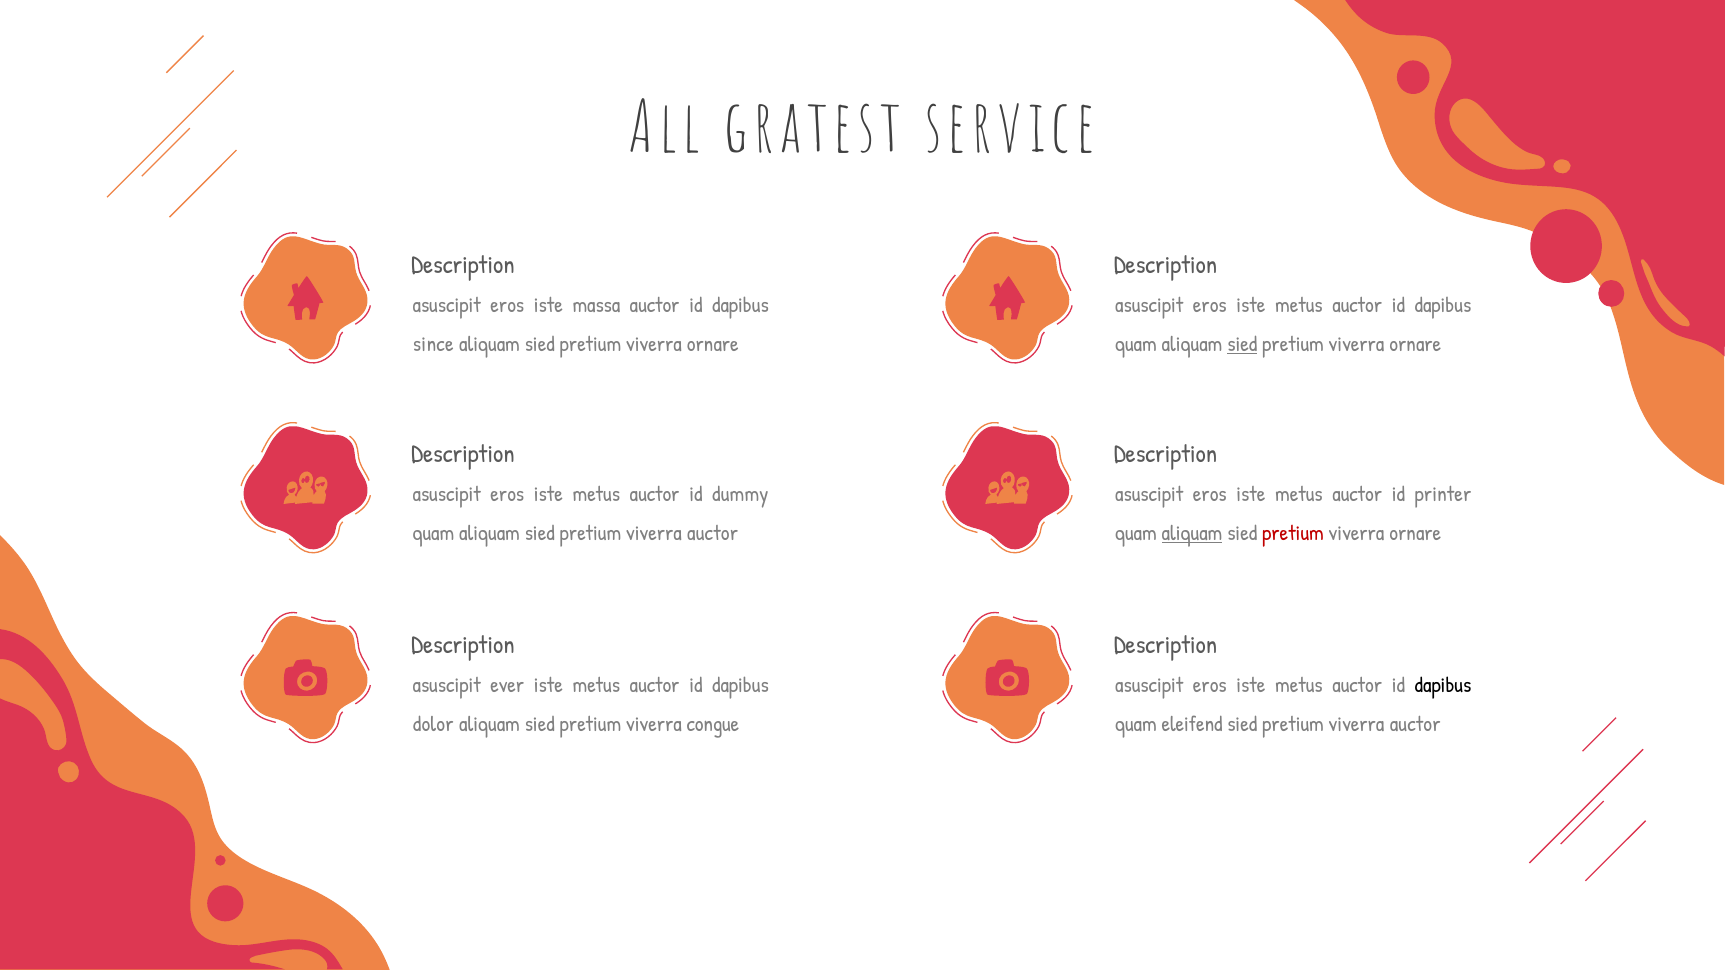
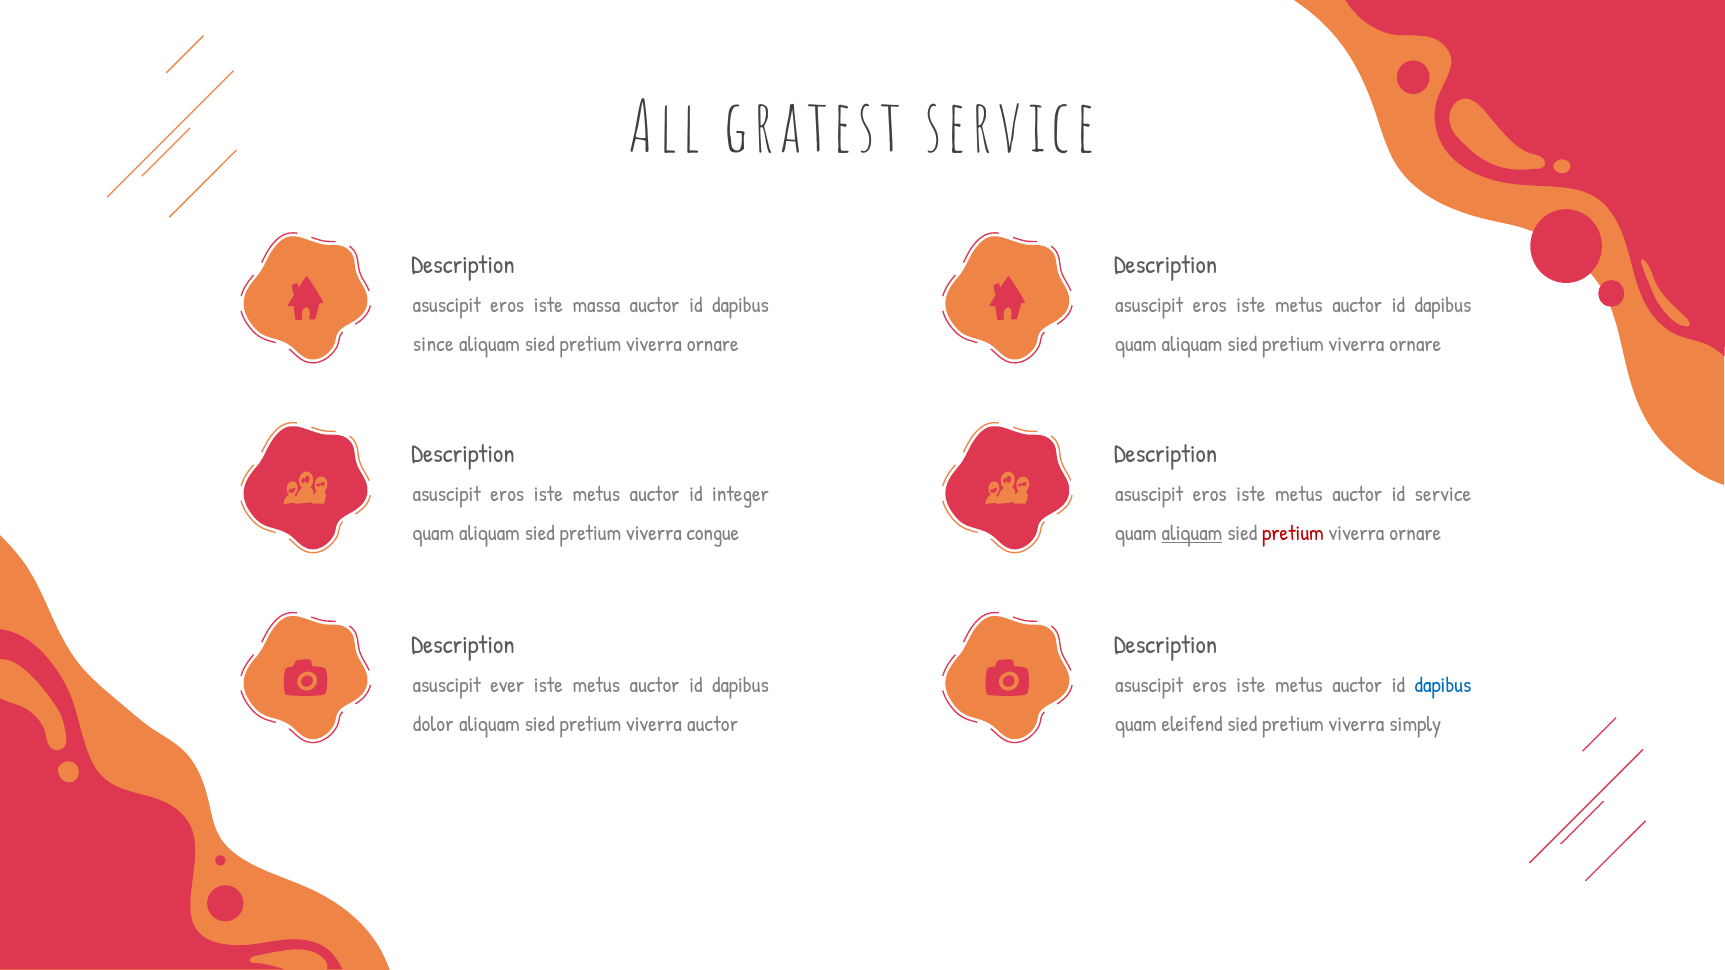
sied at (1242, 344) underline: present -> none
dummy: dummy -> integer
id printer: printer -> service
auctor at (713, 533): auctor -> congue
dapibus at (1443, 685) colour: black -> blue
viverra congue: congue -> auctor
auctor at (1415, 724): auctor -> simply
